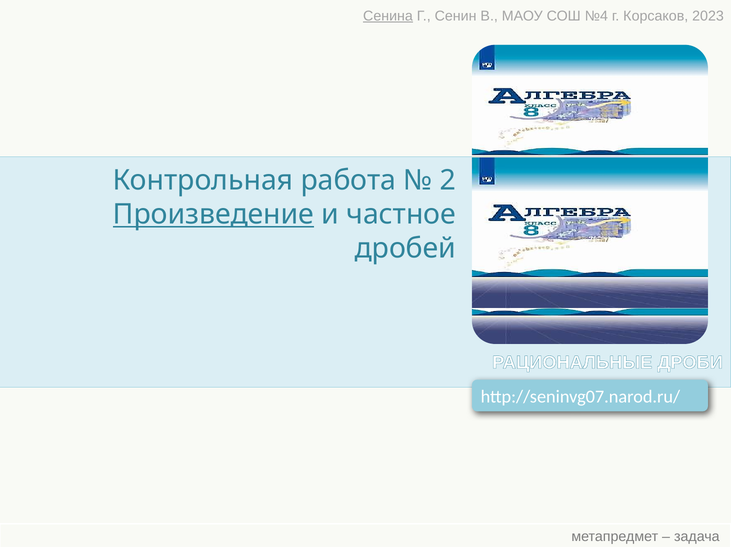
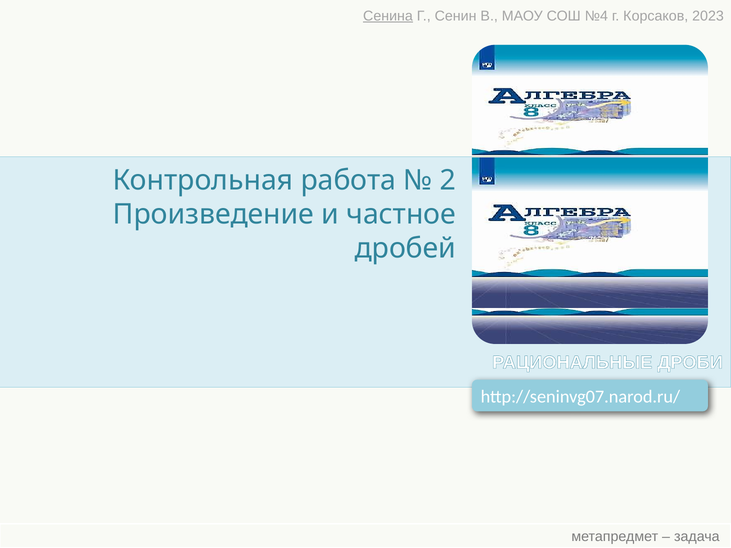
Произведение underline: present -> none
